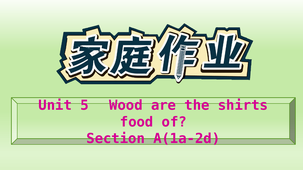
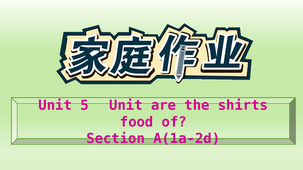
5 Wood: Wood -> Unit
